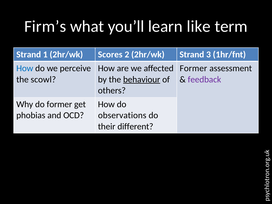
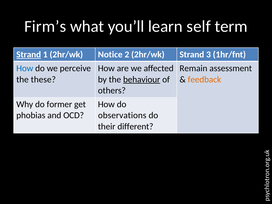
like: like -> self
Strand at (29, 55) underline: none -> present
Scores: Scores -> Notice
Former at (193, 68): Former -> Remain
scowl: scowl -> these
feedback colour: purple -> orange
